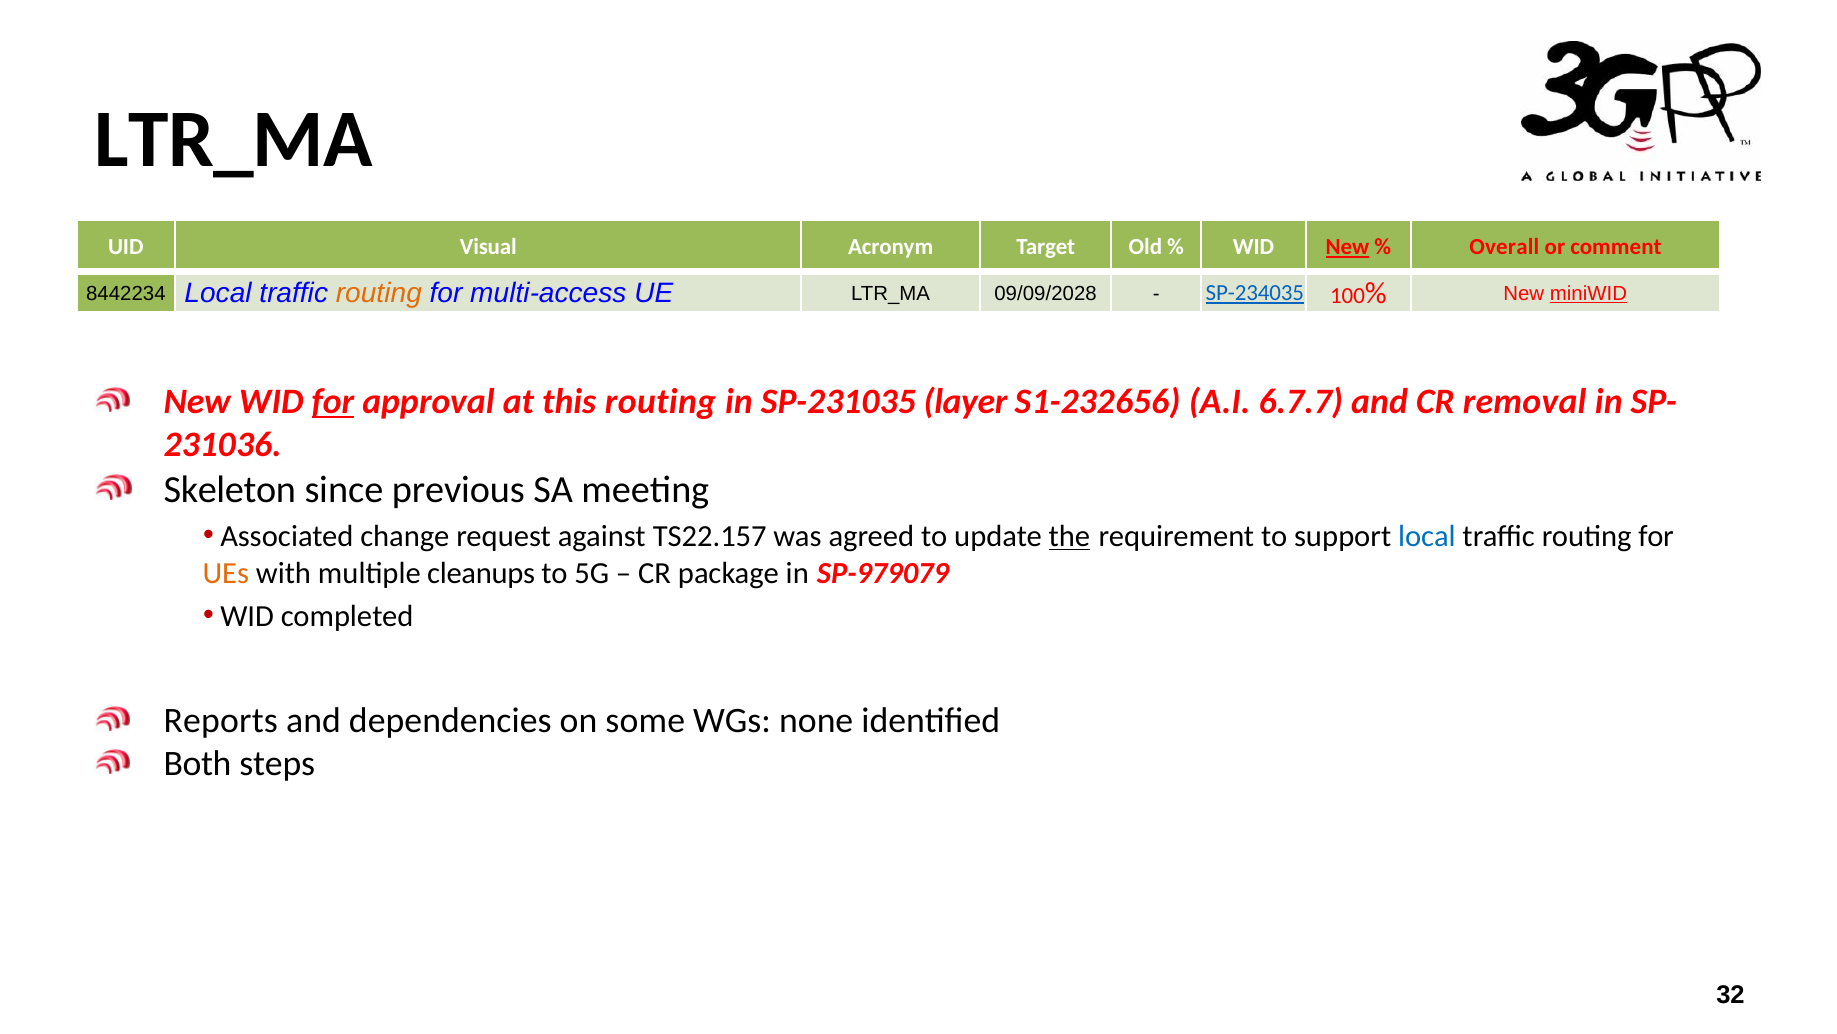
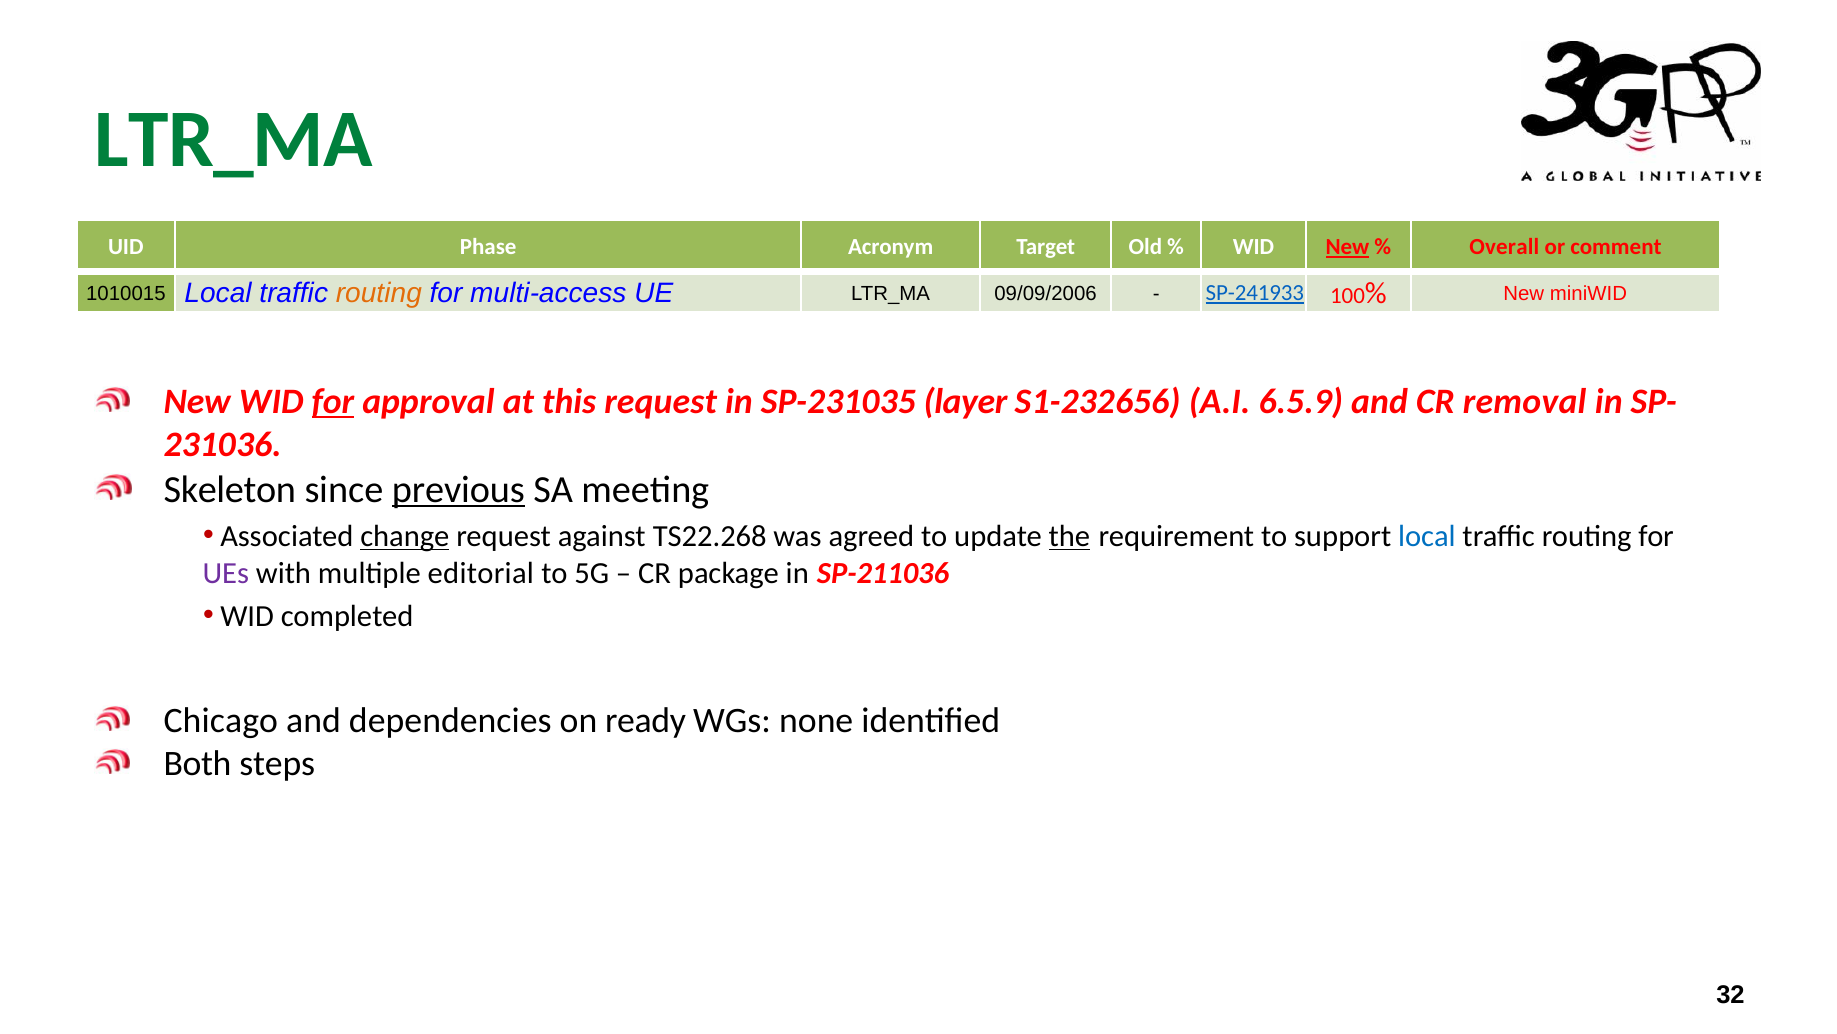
LTR_MA at (234, 140) colour: black -> green
Visual: Visual -> Phase
8442234: 8442234 -> 1010015
09/09/2028: 09/09/2028 -> 09/09/2006
SP-234035: SP-234035 -> SP-241933
miniWID underline: present -> none
this routing: routing -> request
6.7.7: 6.7.7 -> 6.5.9
previous underline: none -> present
change underline: none -> present
TS22.157: TS22.157 -> TS22.268
UEs colour: orange -> purple
cleanups: cleanups -> editorial
SP-979079: SP-979079 -> SP-211036
Reports: Reports -> Chicago
some: some -> ready
